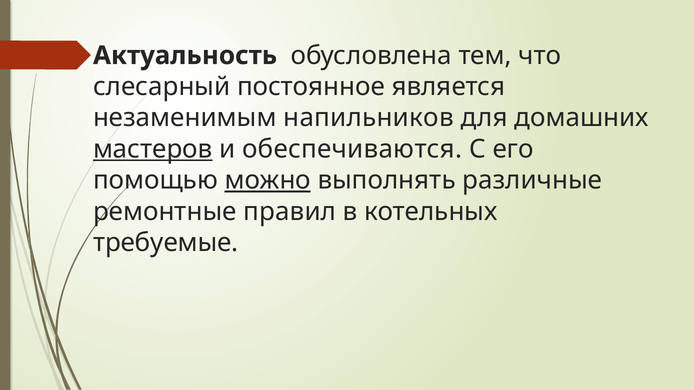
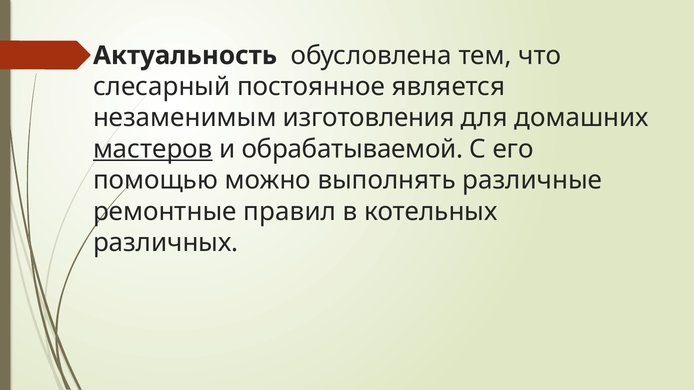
напильников: напильников -> изготовления
обеспечиваются: обеспечиваются -> обрабатываемой
можно underline: present -> none
требуемые: требуемые -> различных
